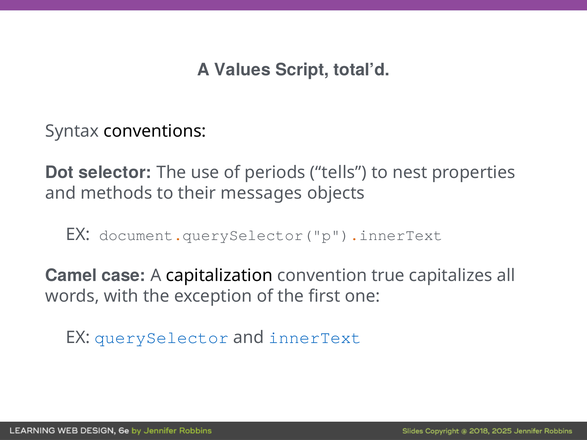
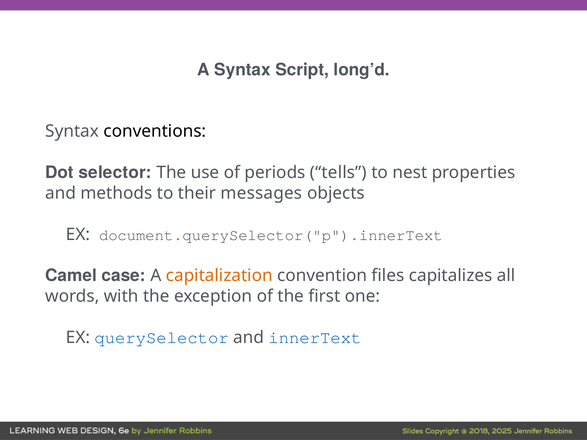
A Values: Values -> Syntax
total’d: total’d -> long’d
capitalization colour: black -> orange
true: true -> files
